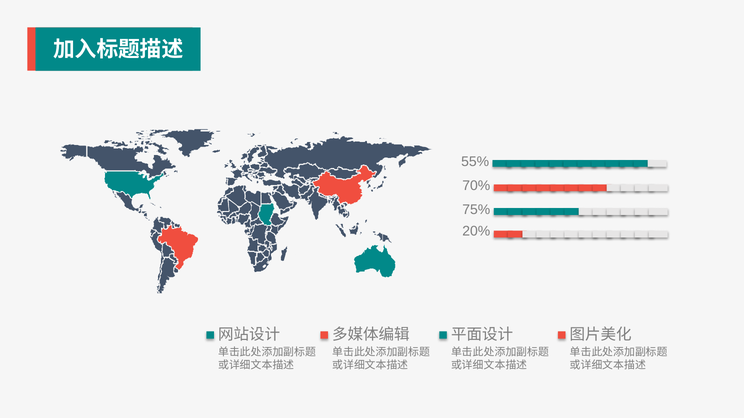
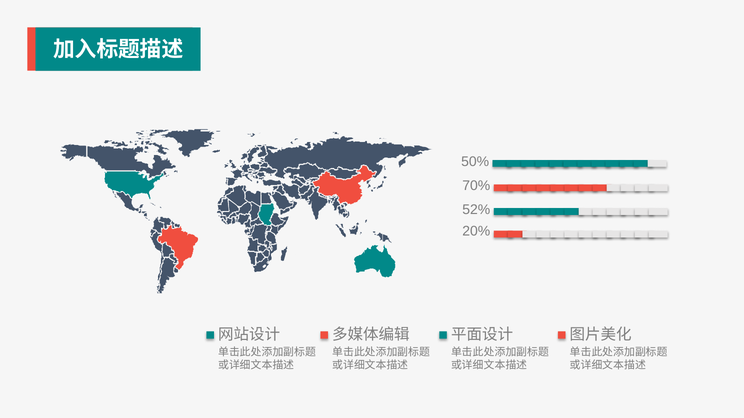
55%: 55% -> 50%
75%: 75% -> 52%
